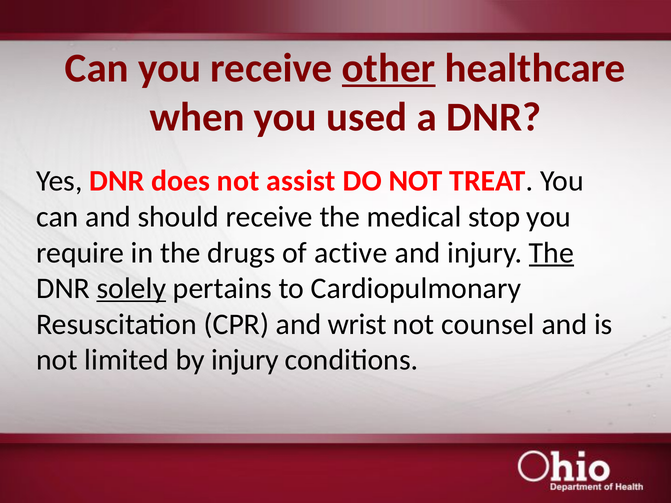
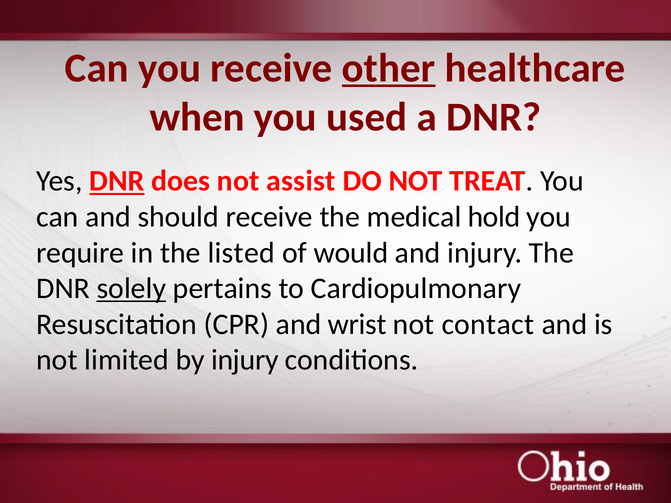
DNR at (117, 181) underline: none -> present
stop: stop -> hold
drugs: drugs -> listed
active: active -> would
The at (551, 253) underline: present -> none
counsel: counsel -> contact
